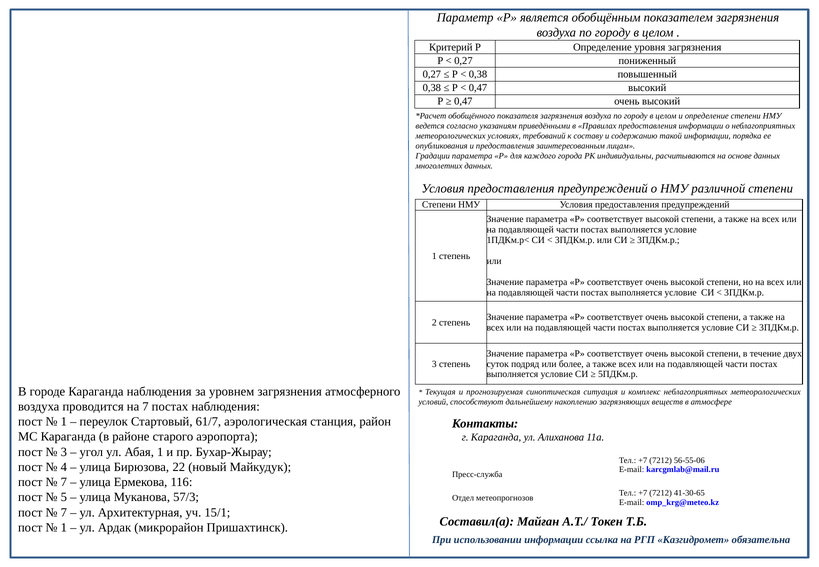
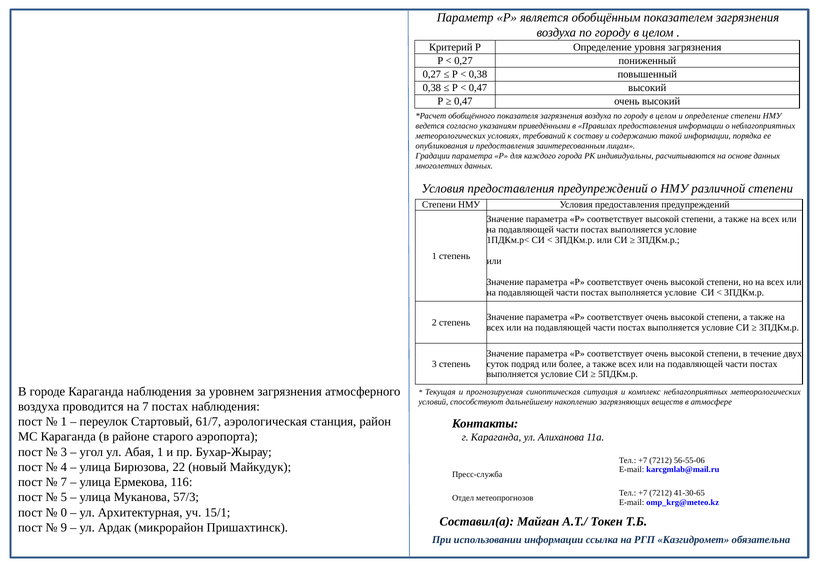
7 at (64, 512): 7 -> 0
1 at (64, 527): 1 -> 9
